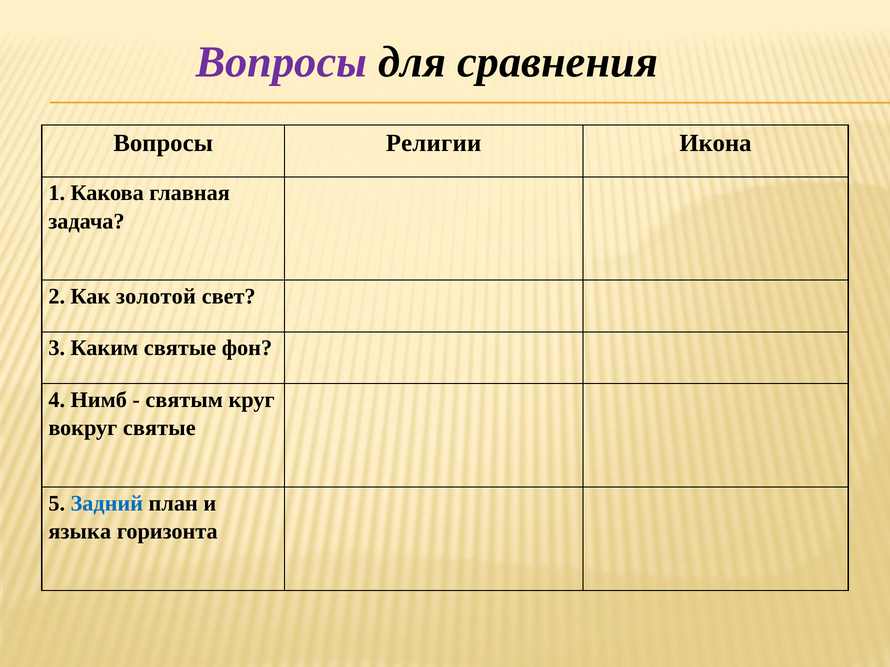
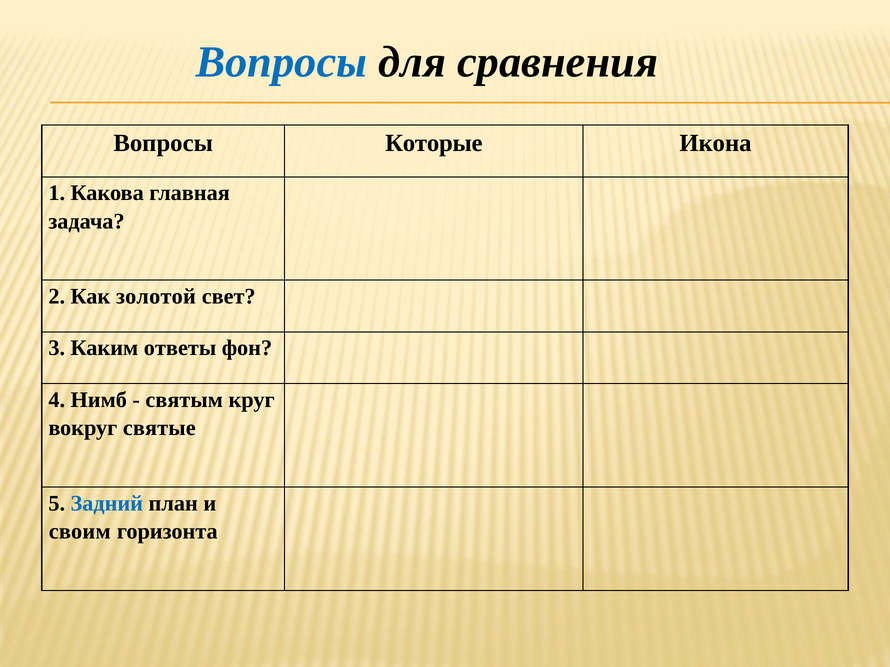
Вопросы at (281, 62) colour: purple -> blue
Религии: Религии -> Которые
Каким святые: святые -> ответы
языка: языка -> своим
